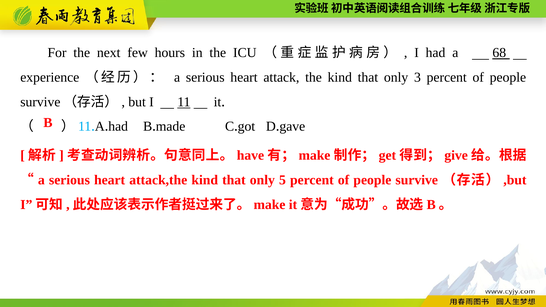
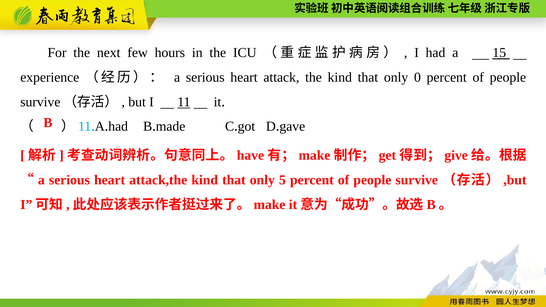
68: 68 -> 15
3: 3 -> 0
